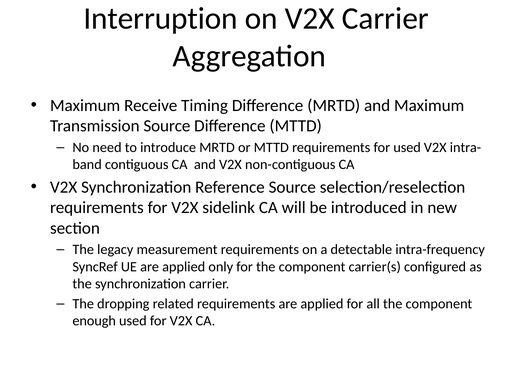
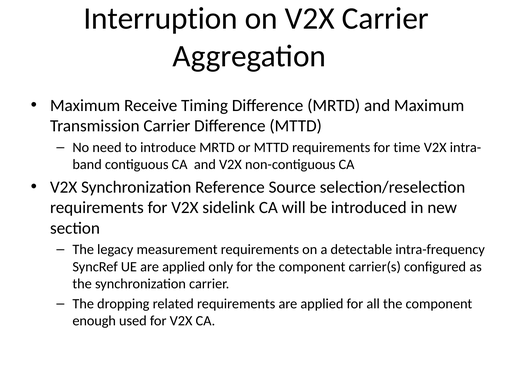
Transmission Source: Source -> Carrier
for used: used -> time
